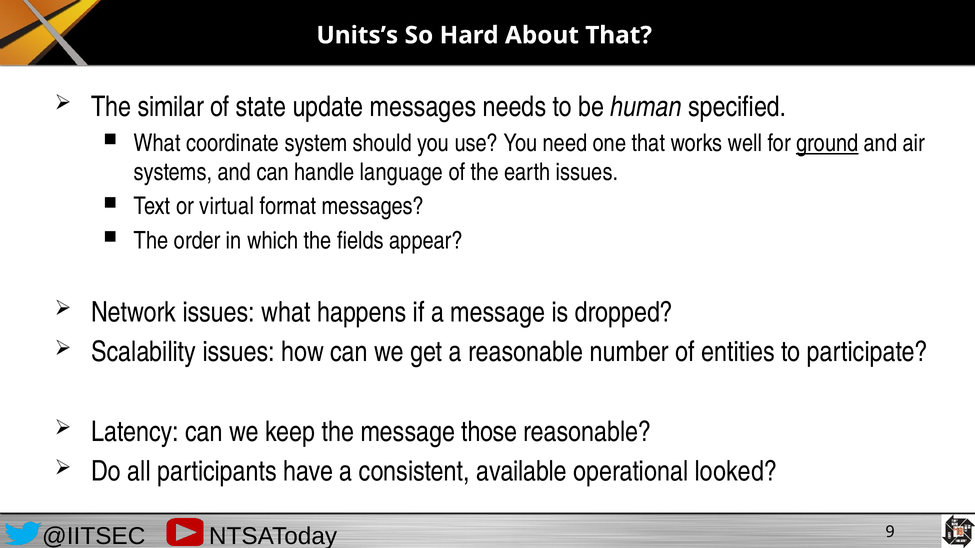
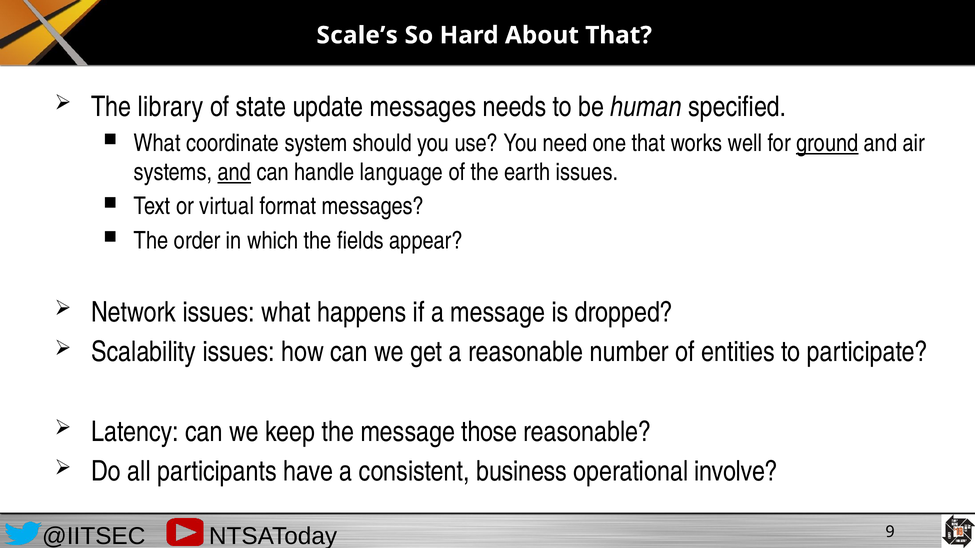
Units’s: Units’s -> Scale’s
similar: similar -> library
and at (234, 172) underline: none -> present
available: available -> business
looked: looked -> involve
